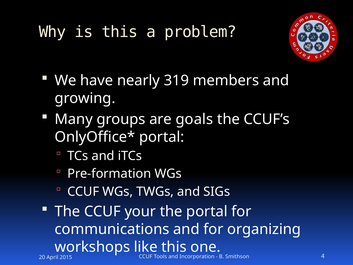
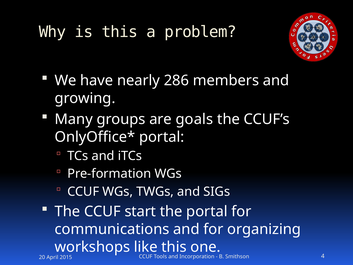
319: 319 -> 286
your: your -> start
